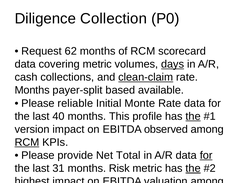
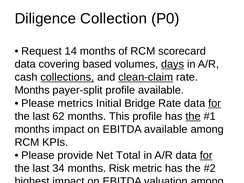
62: 62 -> 14
covering metric: metric -> based
collections underline: none -> present
payer-split based: based -> profile
reliable: reliable -> metrics
Monte: Monte -> Bridge
for at (215, 103) underline: none -> present
40: 40 -> 62
version at (32, 129): version -> months
EBITDA observed: observed -> available
RCM at (27, 142) underline: present -> none
31: 31 -> 34
the at (193, 168) underline: present -> none
